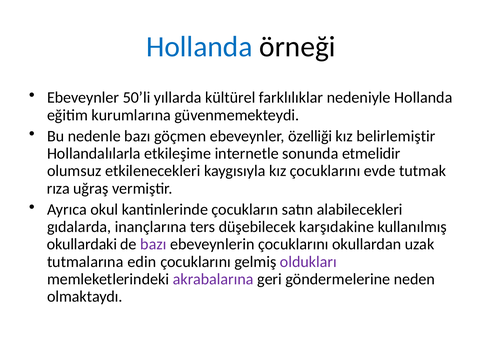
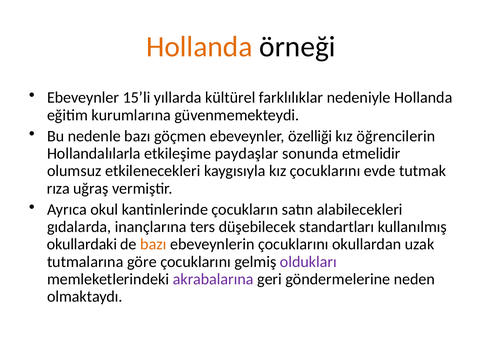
Hollanda at (199, 47) colour: blue -> orange
50’li: 50’li -> 15’li
belirlemiştir: belirlemiştir -> öğrencilerin
internetle: internetle -> paydaşlar
karşıdakine: karşıdakine -> standartları
bazı at (153, 244) colour: purple -> orange
edin: edin -> göre
